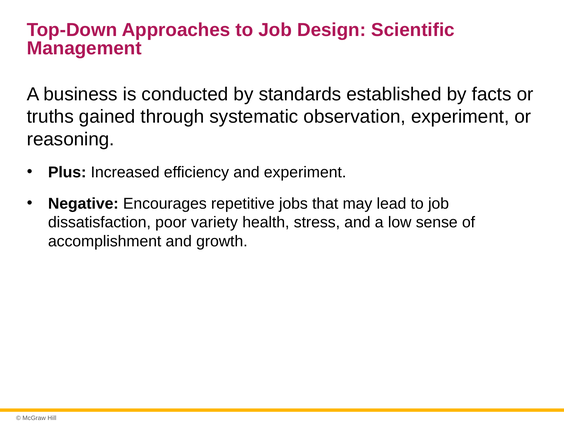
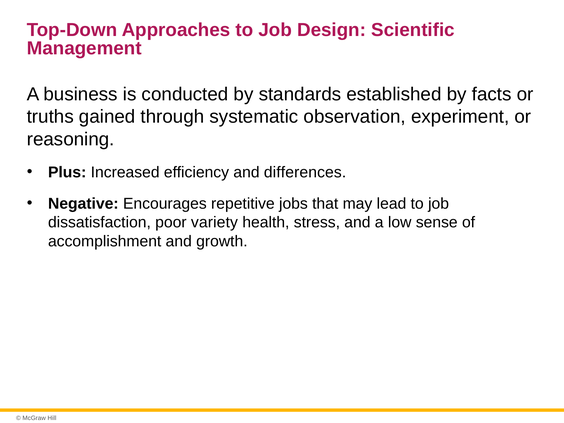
and experiment: experiment -> differences
